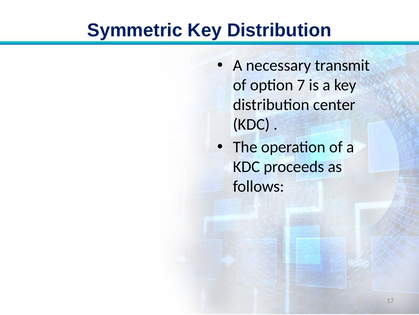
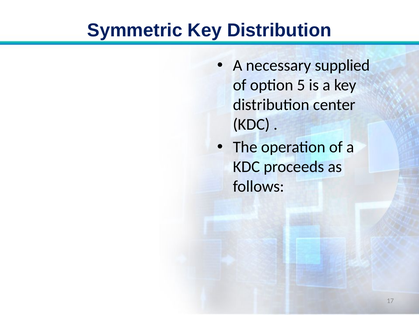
transmit: transmit -> supplied
7: 7 -> 5
